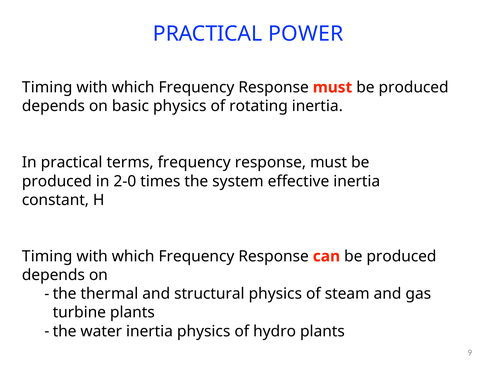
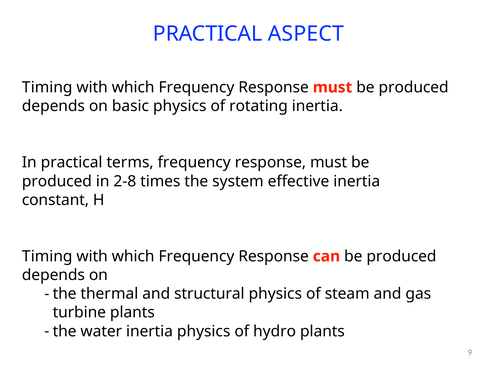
POWER: POWER -> ASPECT
2-0: 2-0 -> 2-8
